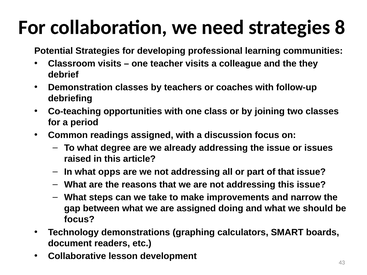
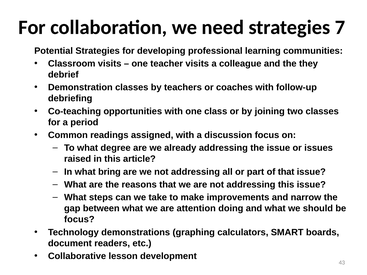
8: 8 -> 7
opps: opps -> bring
are assigned: assigned -> attention
